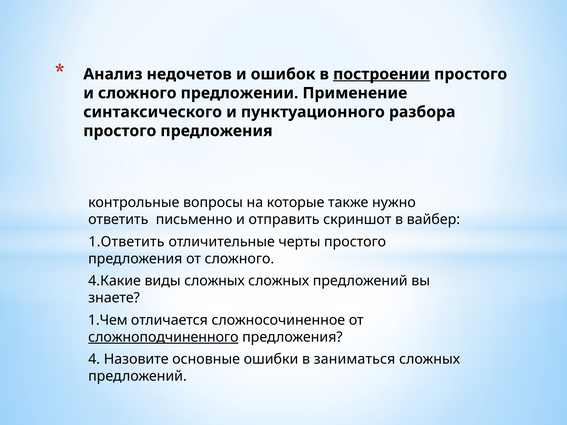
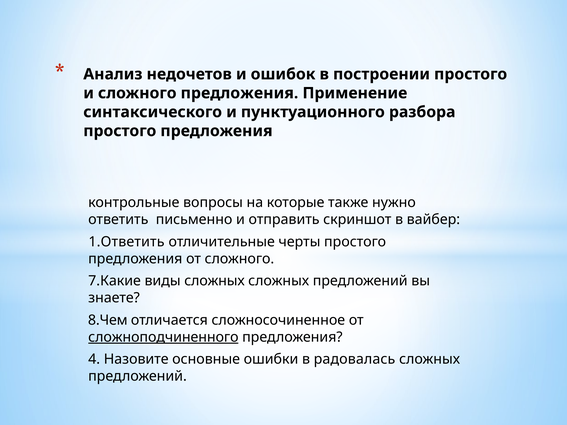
построении underline: present -> none
сложного предложении: предложении -> предложения
4.Какие: 4.Какие -> 7.Какие
1.Чем: 1.Чем -> 8.Чем
заниматься: заниматься -> радовалась
